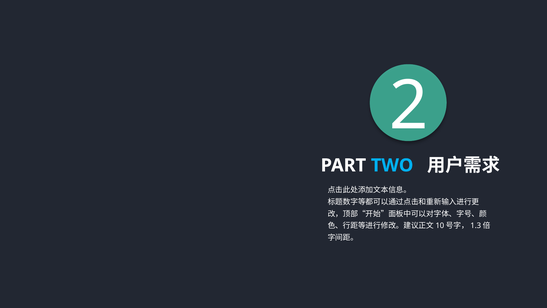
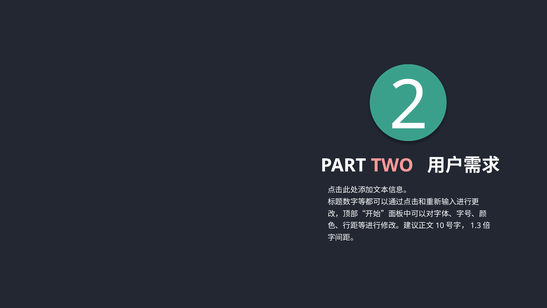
TWO colour: light blue -> pink
